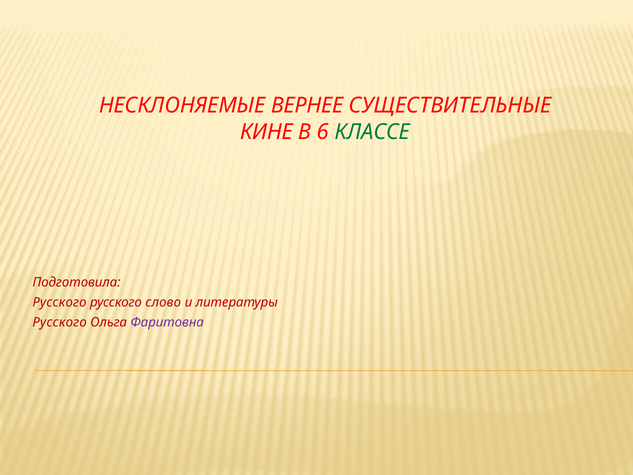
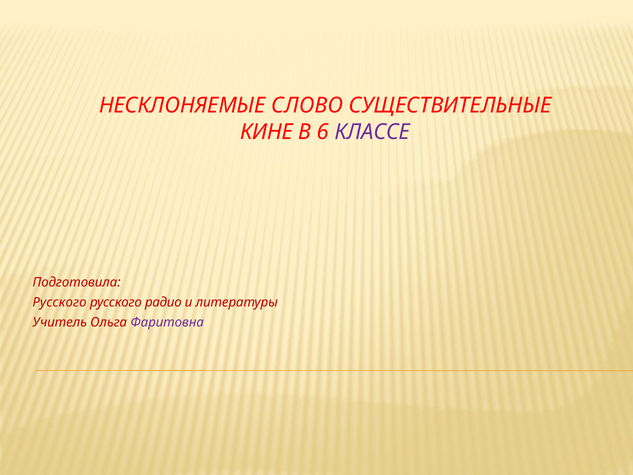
ВЕРНЕЕ: ВЕРНЕЕ -> СЛОВО
КЛАССЕ colour: green -> purple
слово: слово -> радио
Русского at (60, 322): Русского -> Учитель
